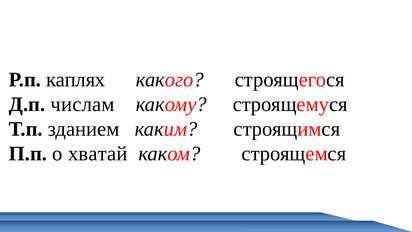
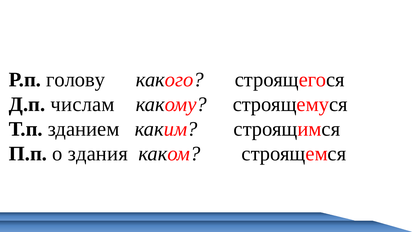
каплях: каплях -> голову
хватай: хватай -> здания
